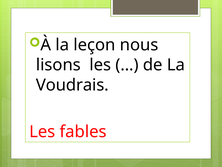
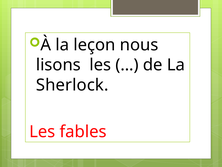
Voudrais: Voudrais -> Sherlock
